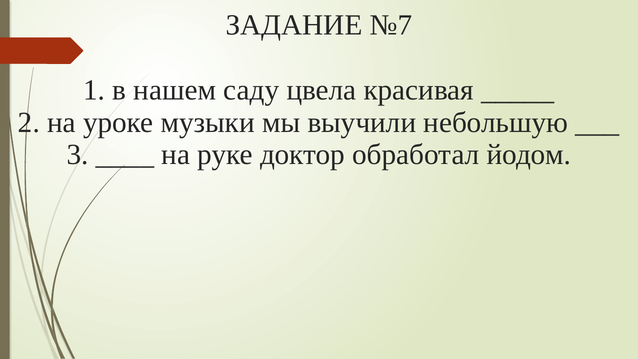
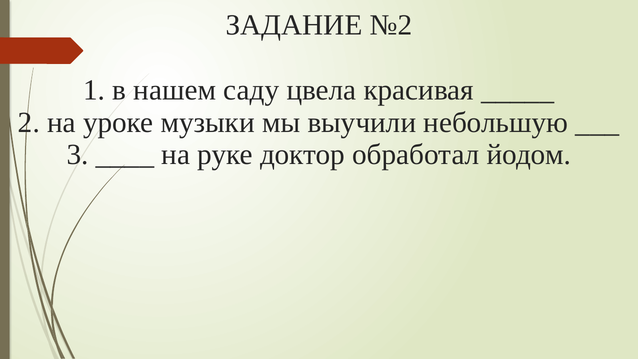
№7: №7 -> №2
